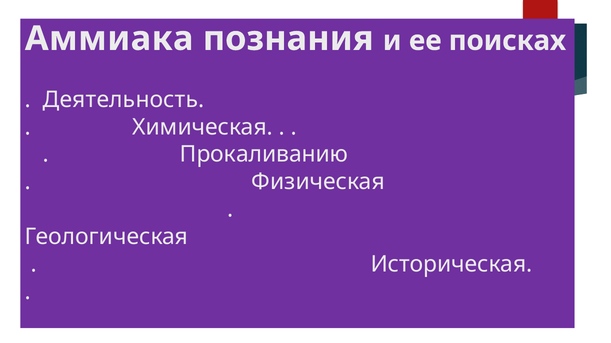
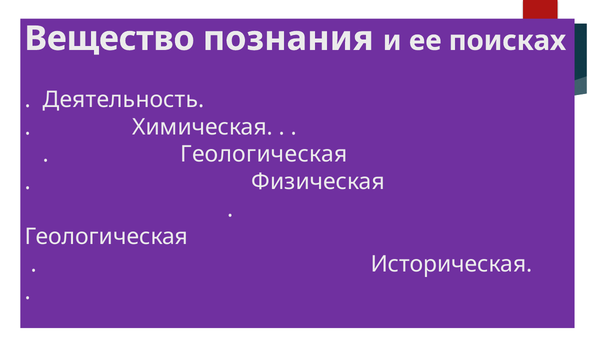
Аммиака: Аммиака -> Вещество
Прокаливанию at (264, 155): Прокаливанию -> Геологическая
